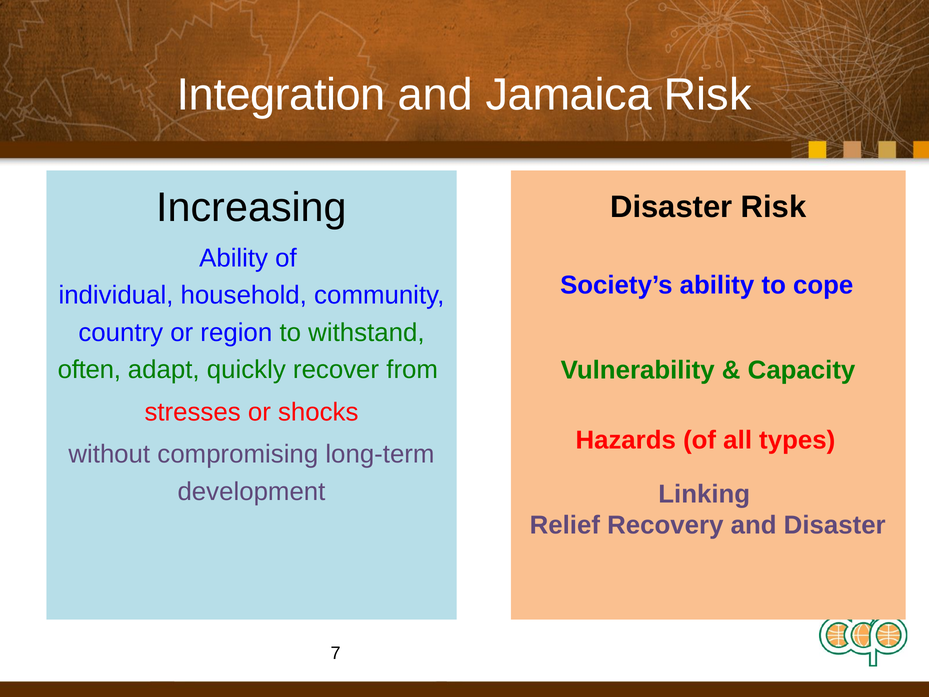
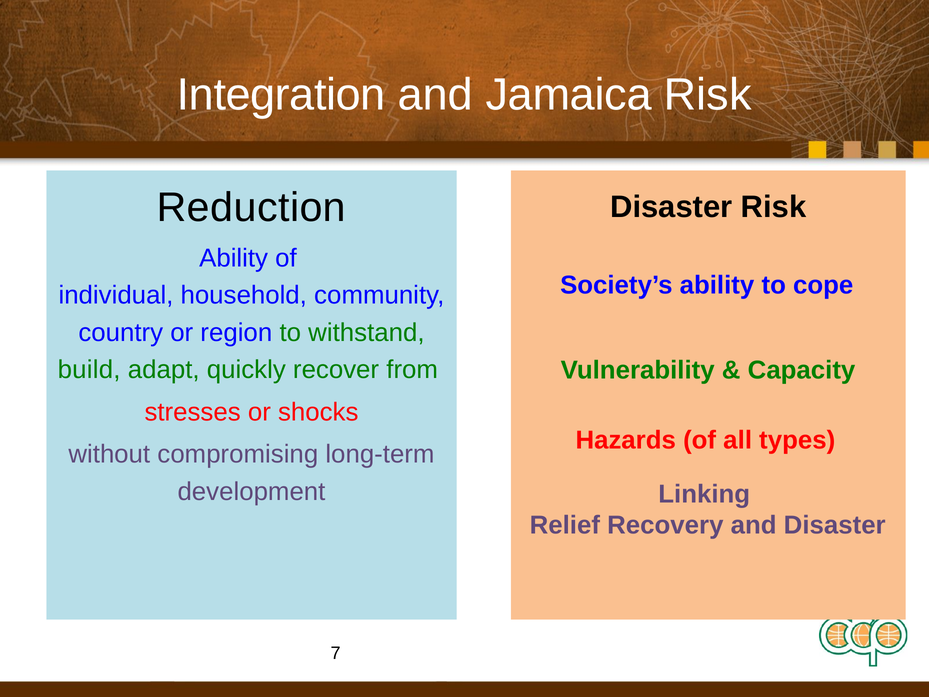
Increasing: Increasing -> Reduction
often: often -> build
